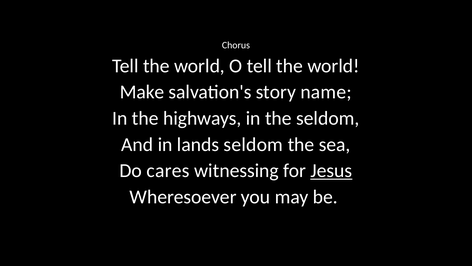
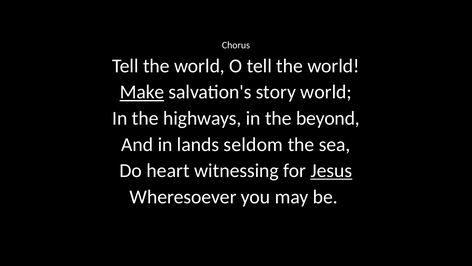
Make underline: none -> present
story name: name -> world
the seldom: seldom -> beyond
cares: cares -> heart
